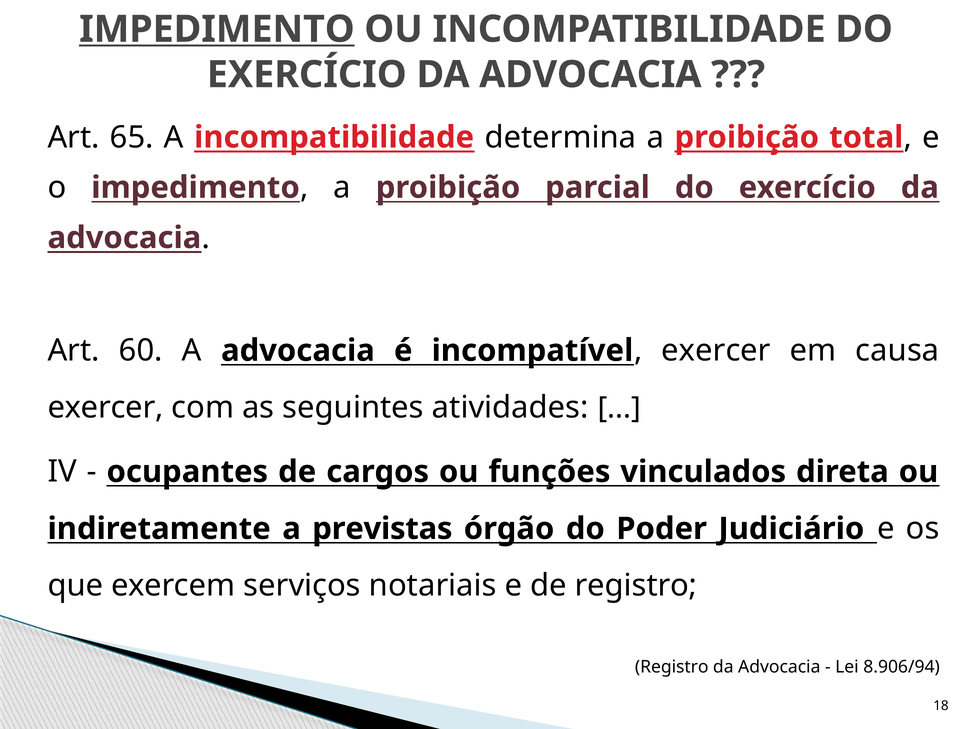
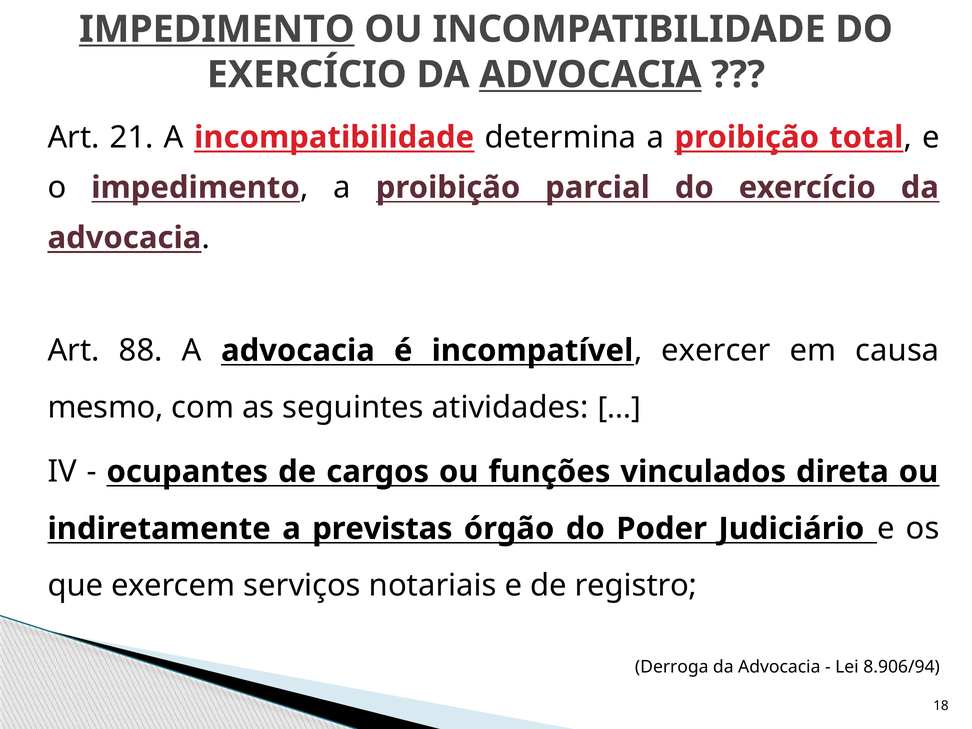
ADVOCACIA at (590, 75) underline: none -> present
65: 65 -> 21
60: 60 -> 88
exercer at (106, 408): exercer -> mesmo
Registro at (672, 667): Registro -> Derroga
